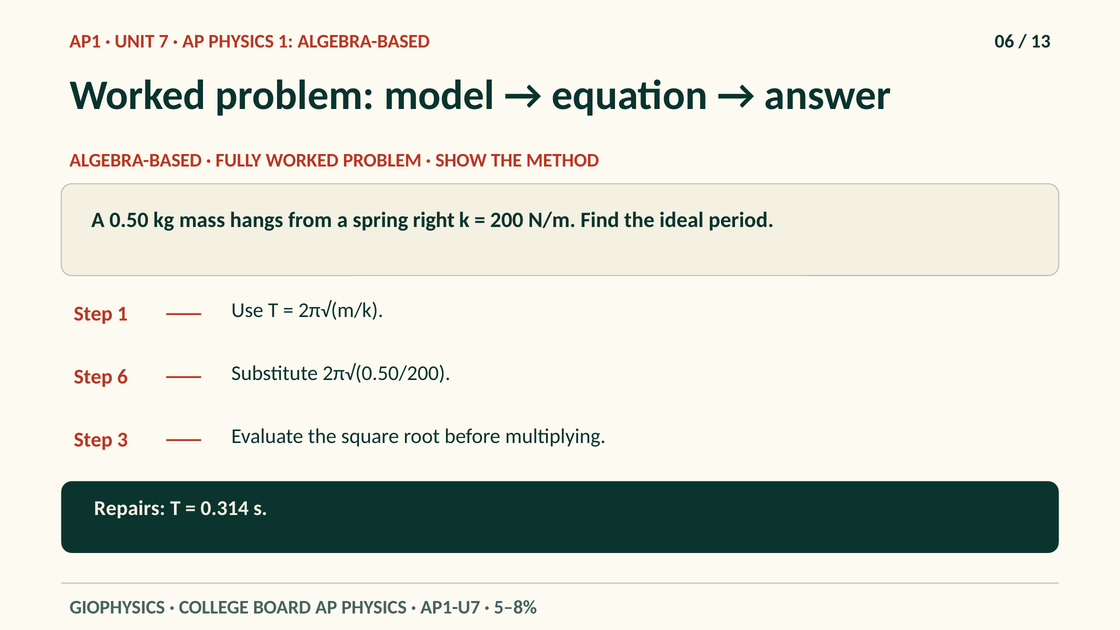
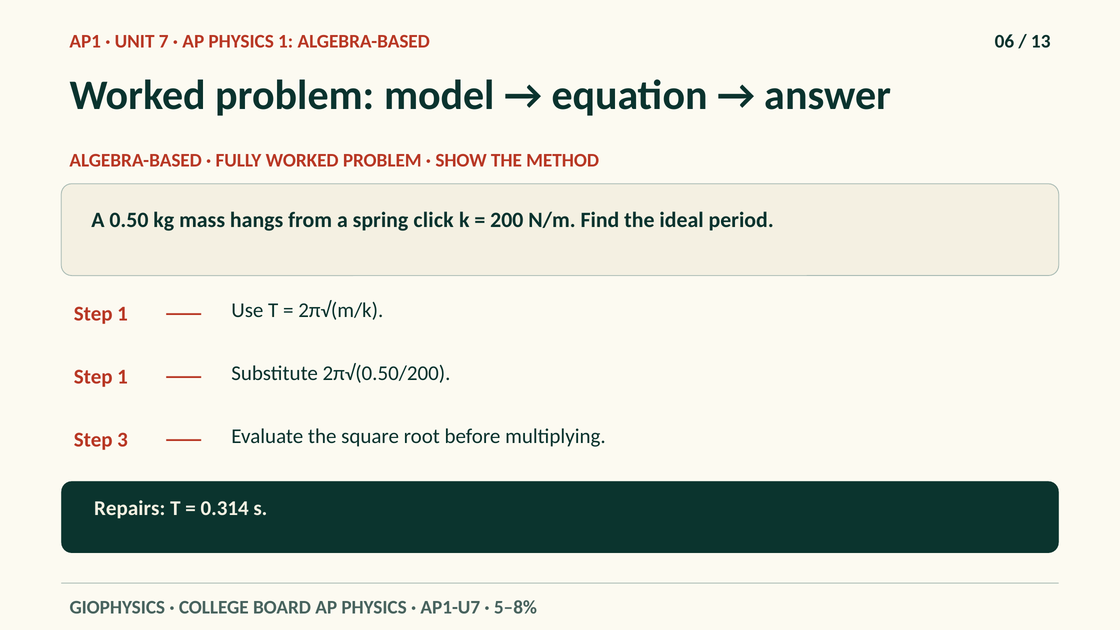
right: right -> click
6 at (123, 377): 6 -> 1
